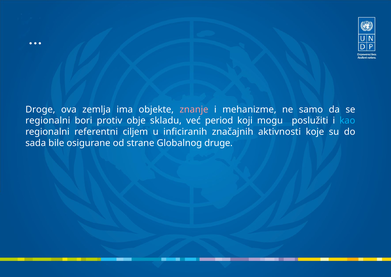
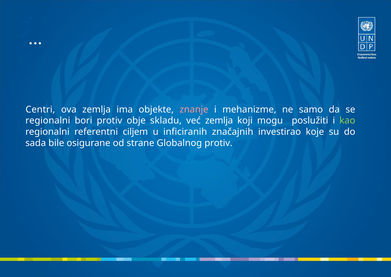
Droge: Droge -> Centri
već period: period -> zemlja
kao colour: light blue -> light green
aktivnosti: aktivnosti -> investirao
Globalnog druge: druge -> protiv
